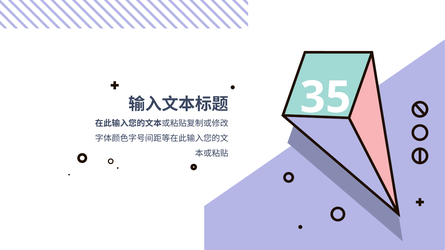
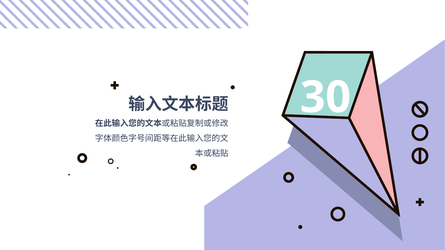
35: 35 -> 30
